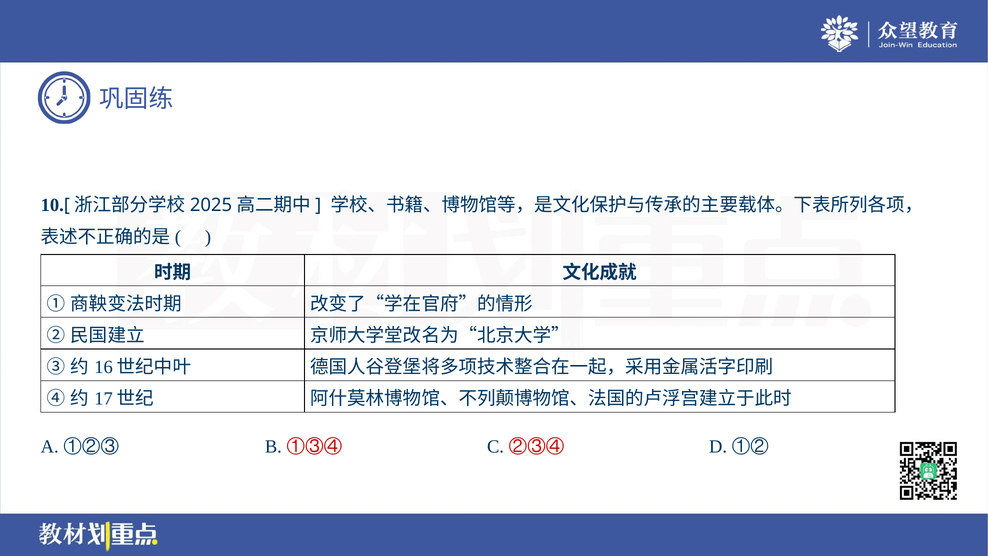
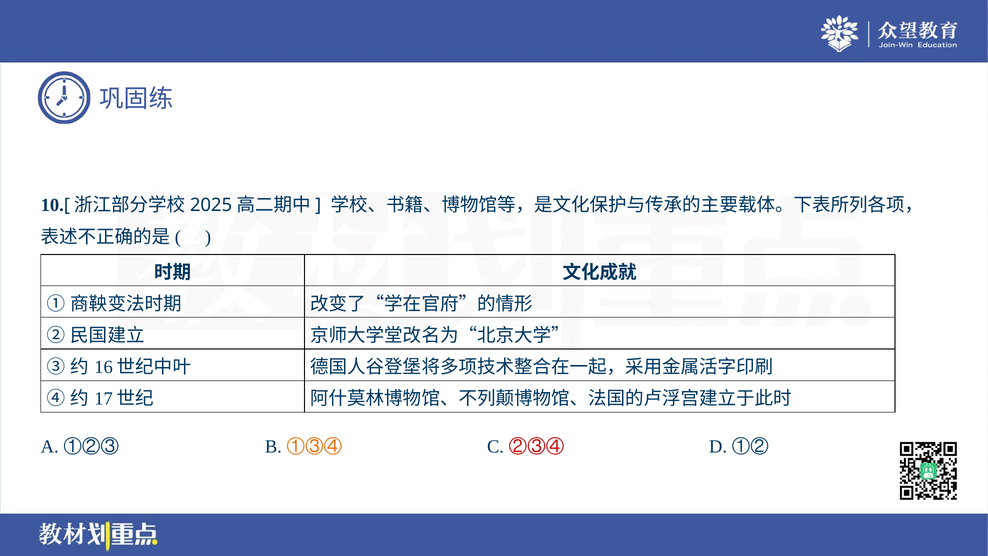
①③④ colour: red -> orange
